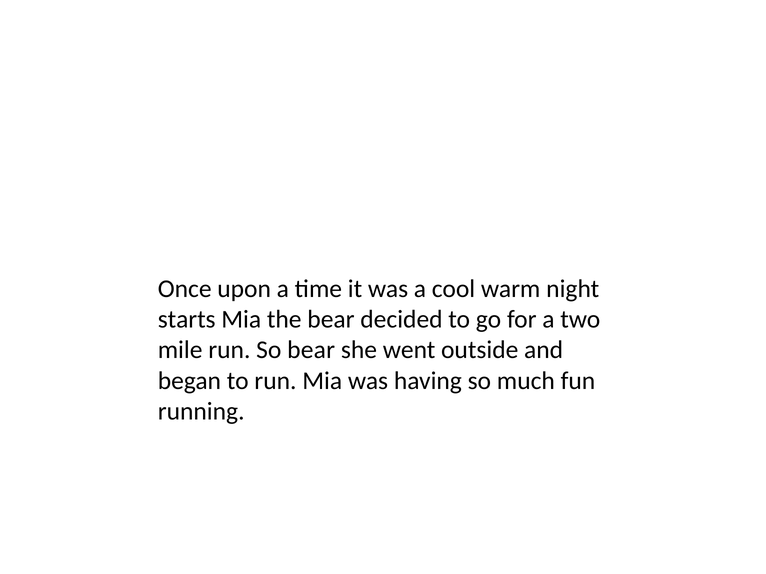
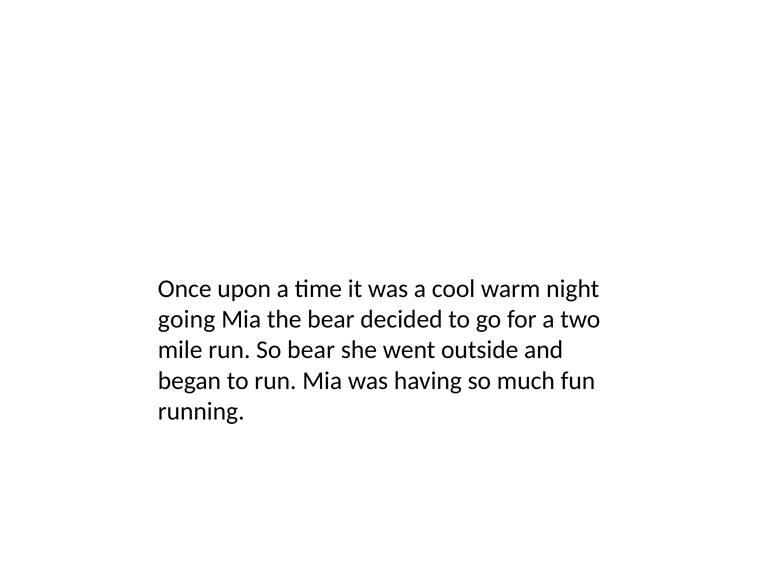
starts: starts -> going
